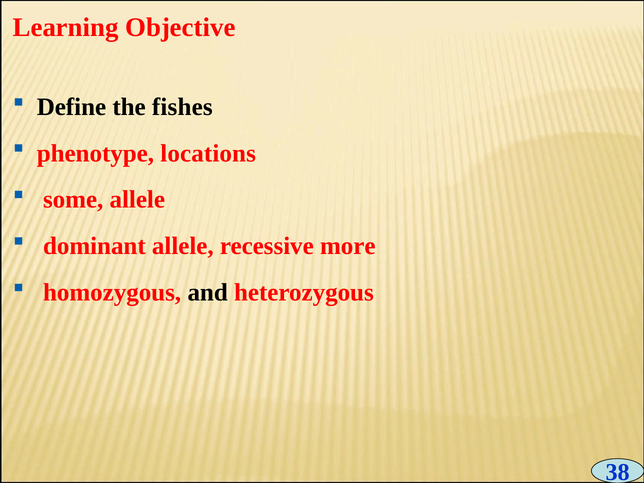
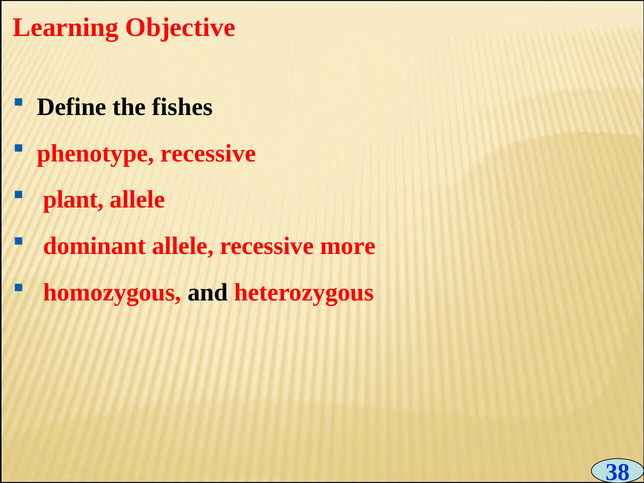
phenotype locations: locations -> recessive
some: some -> plant
